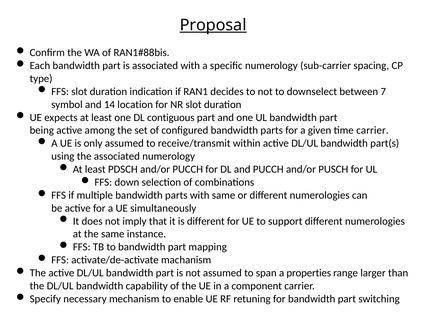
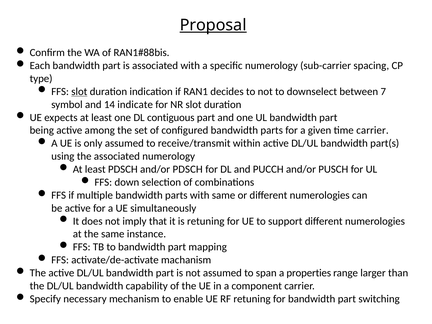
slot at (79, 92) underline: none -> present
location: location -> indicate
and/or PUCCH: PUCCH -> PDSCH
is different: different -> retuning
